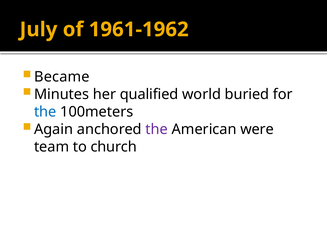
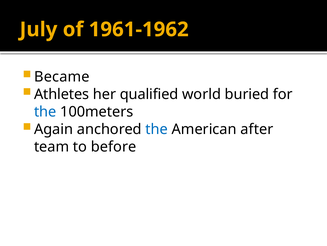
Minutes: Minutes -> Athletes
the at (157, 129) colour: purple -> blue
were: were -> after
church: church -> before
